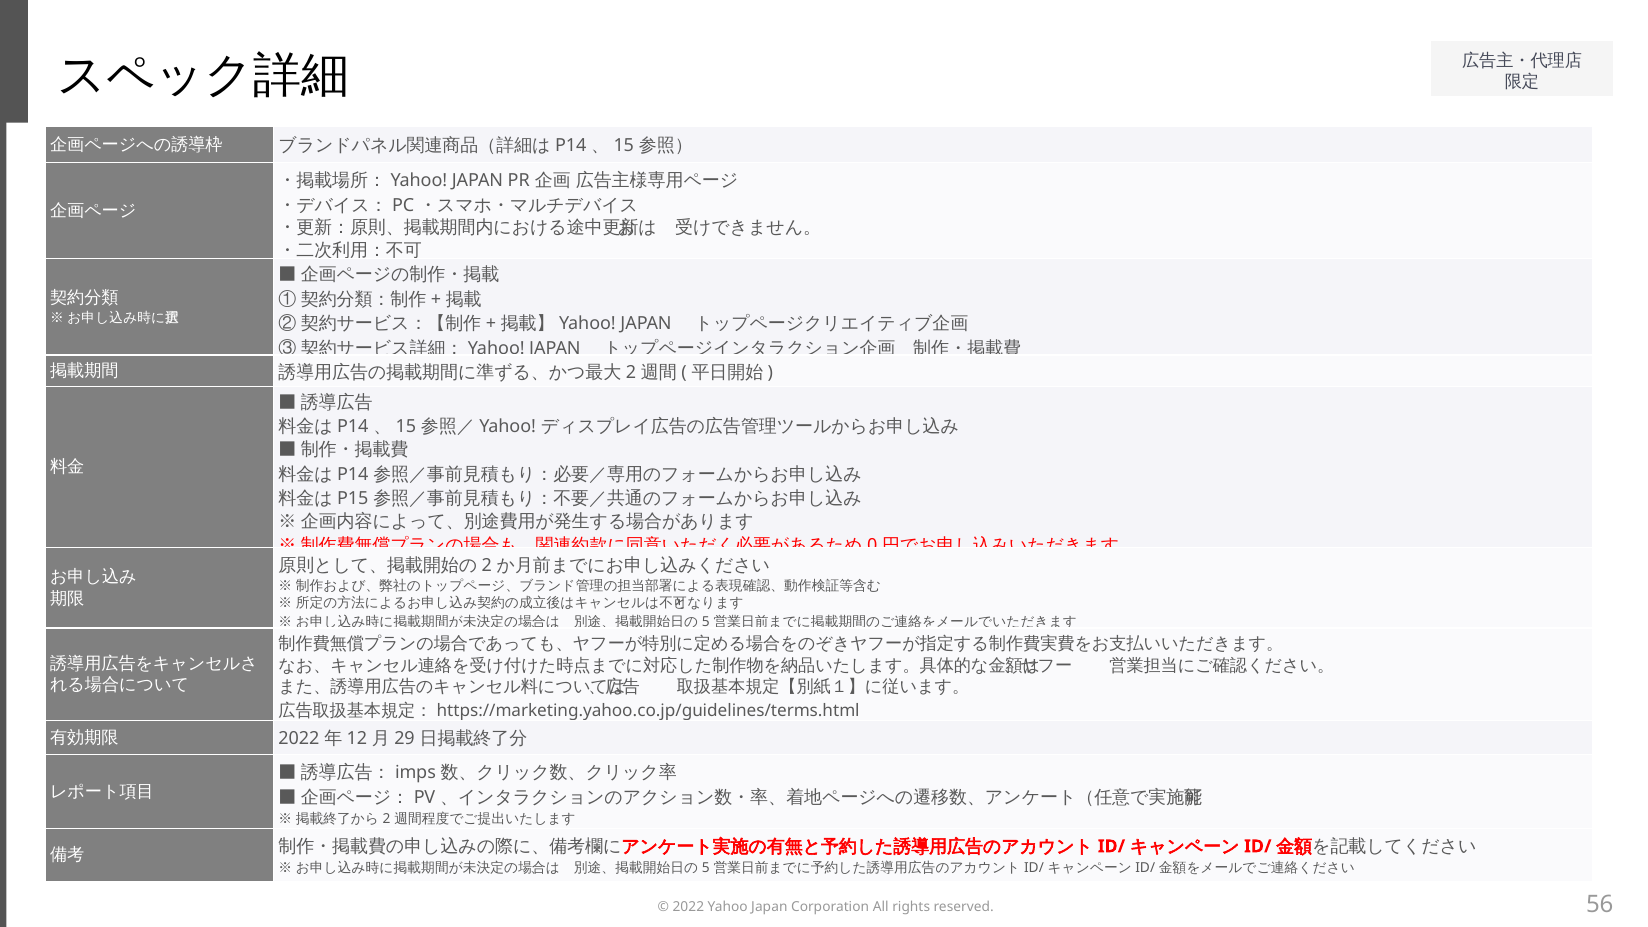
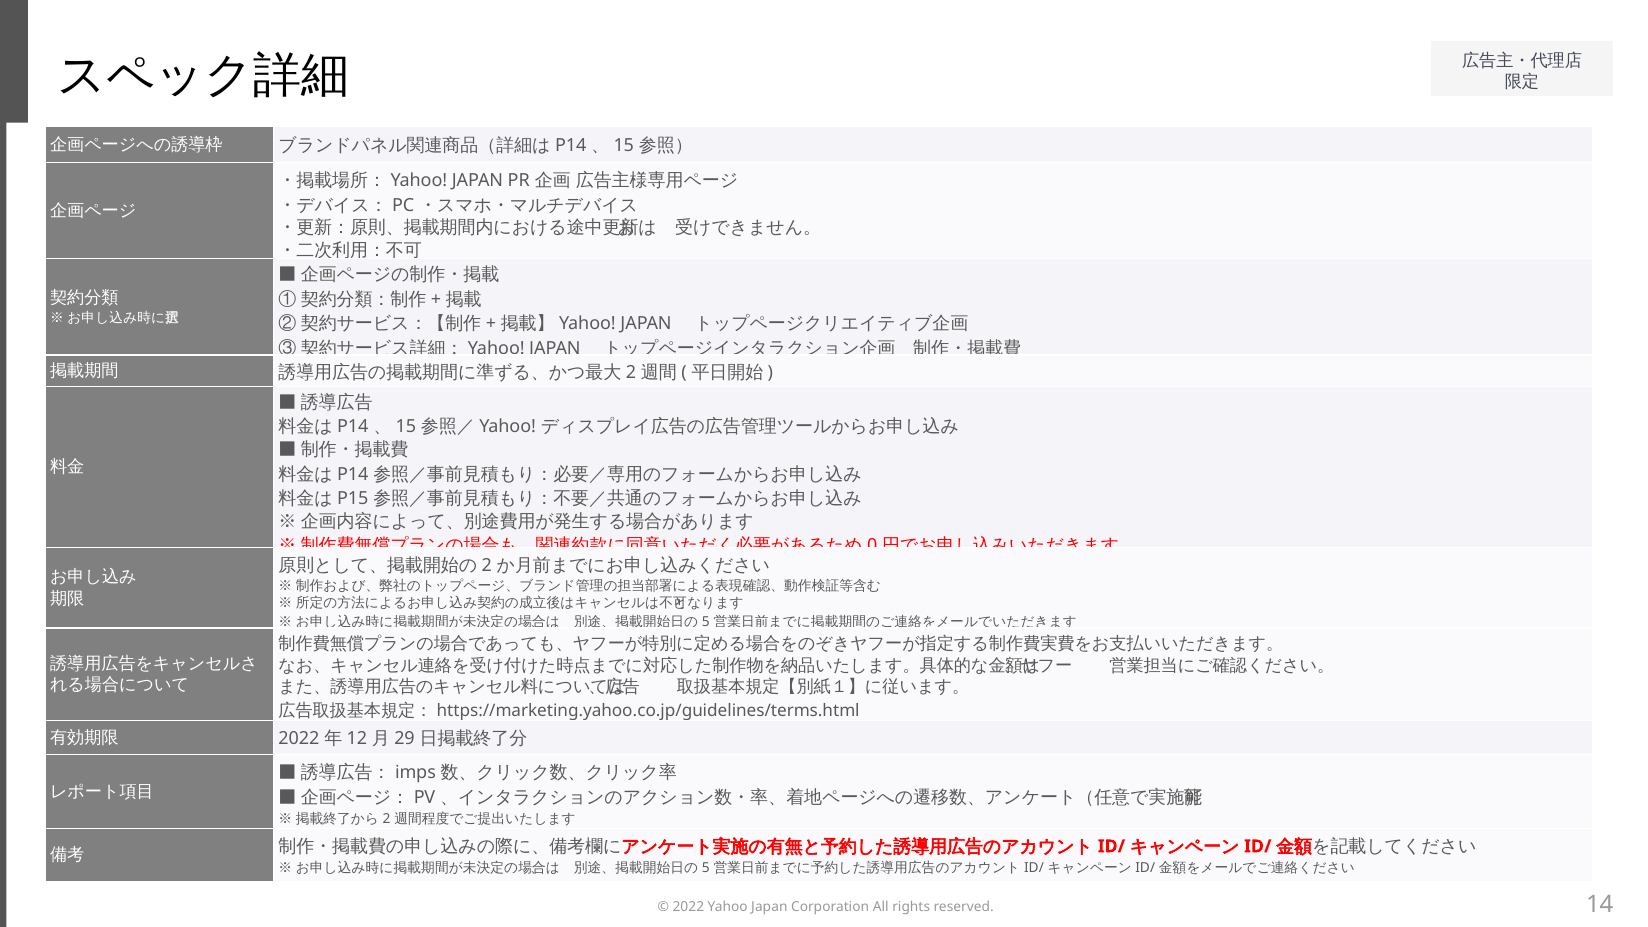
56: 56 -> 14
